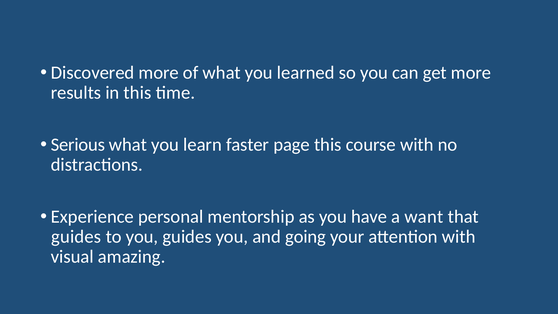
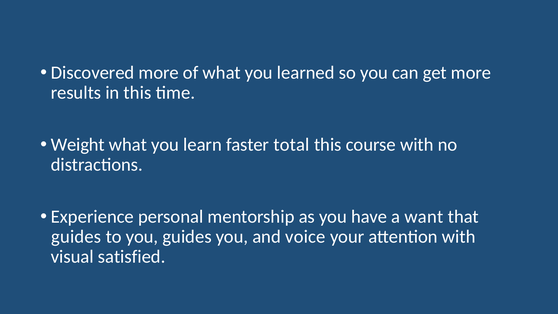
Serious: Serious -> Weight
page: page -> total
going: going -> voice
amazing: amazing -> satisfied
